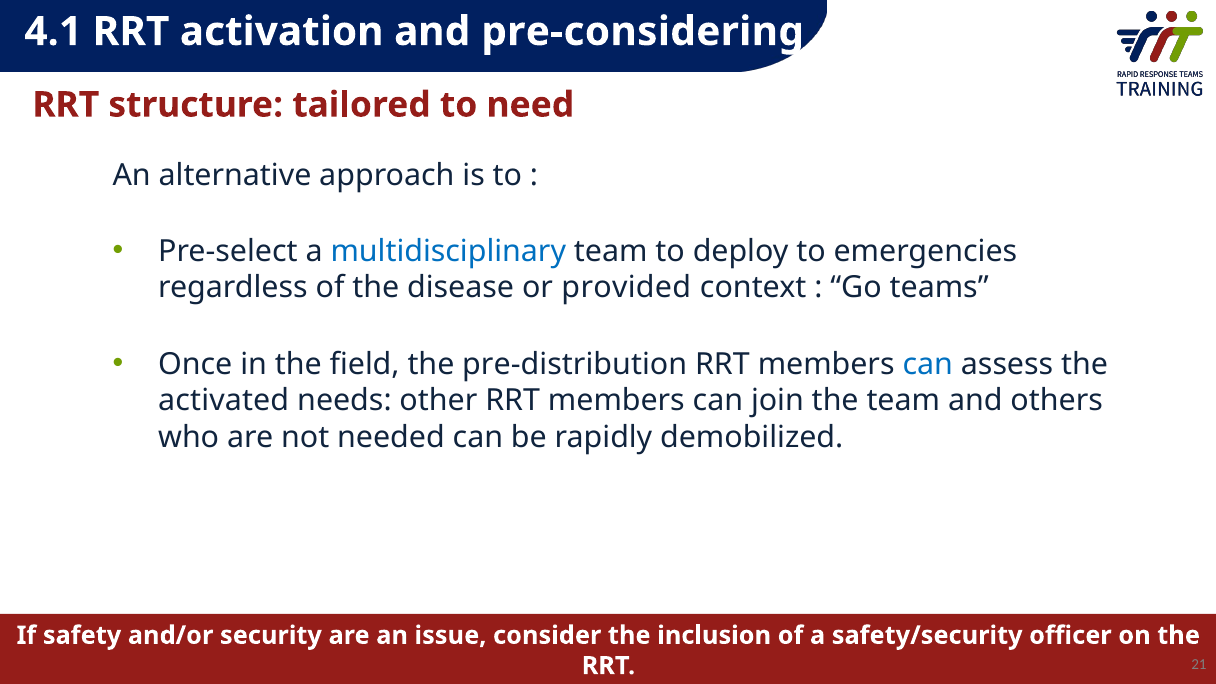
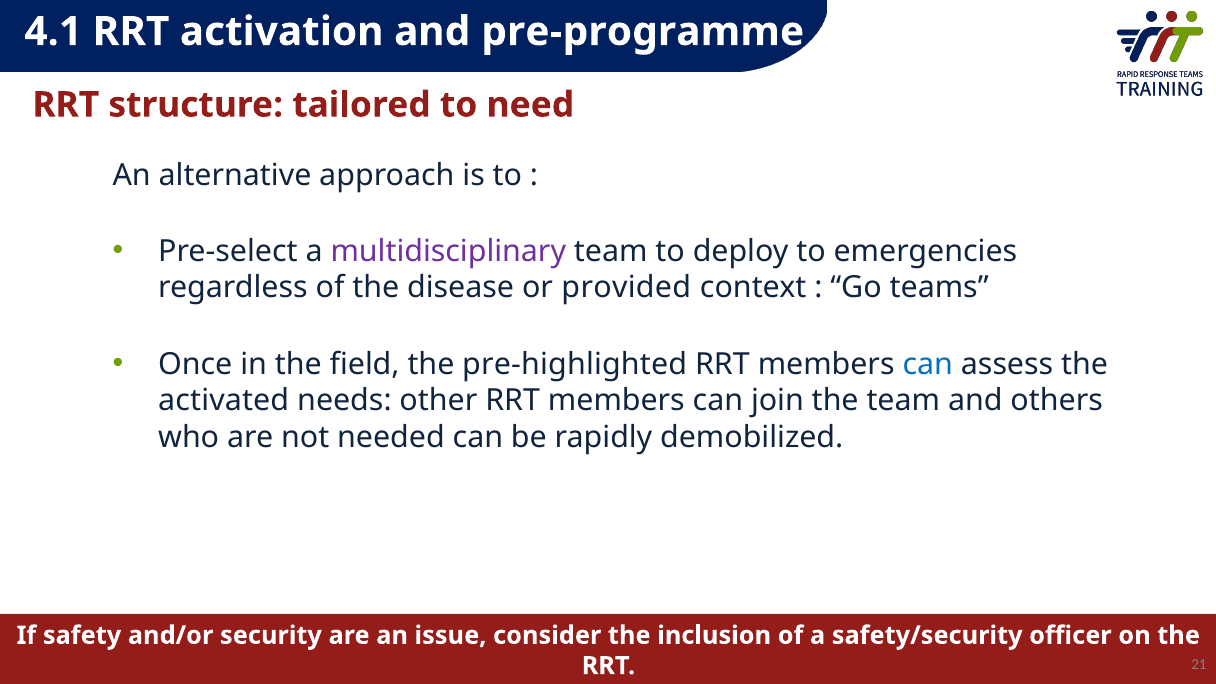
pre-considering: pre-considering -> pre-programme
multidisciplinary colour: blue -> purple
pre-distribution: pre-distribution -> pre-highlighted
